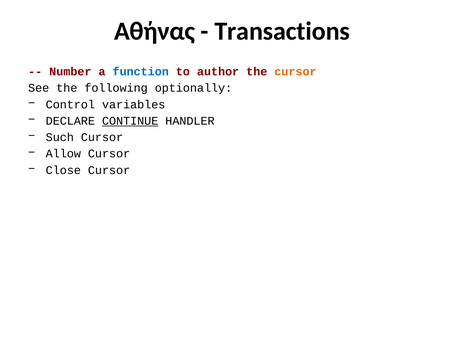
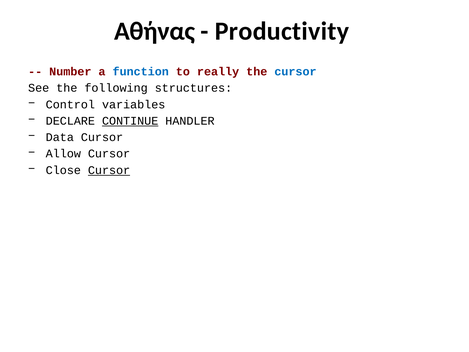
Transactions: Transactions -> Productivity
author: author -> really
cursor at (295, 72) colour: orange -> blue
optionally: optionally -> structures
Such: Such -> Data
Cursor at (109, 170) underline: none -> present
